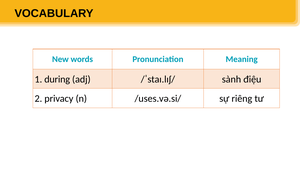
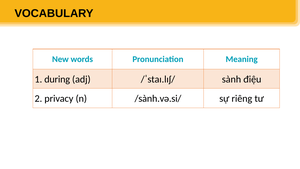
/uses.və.si/: /uses.və.si/ -> /sành.və.si/
